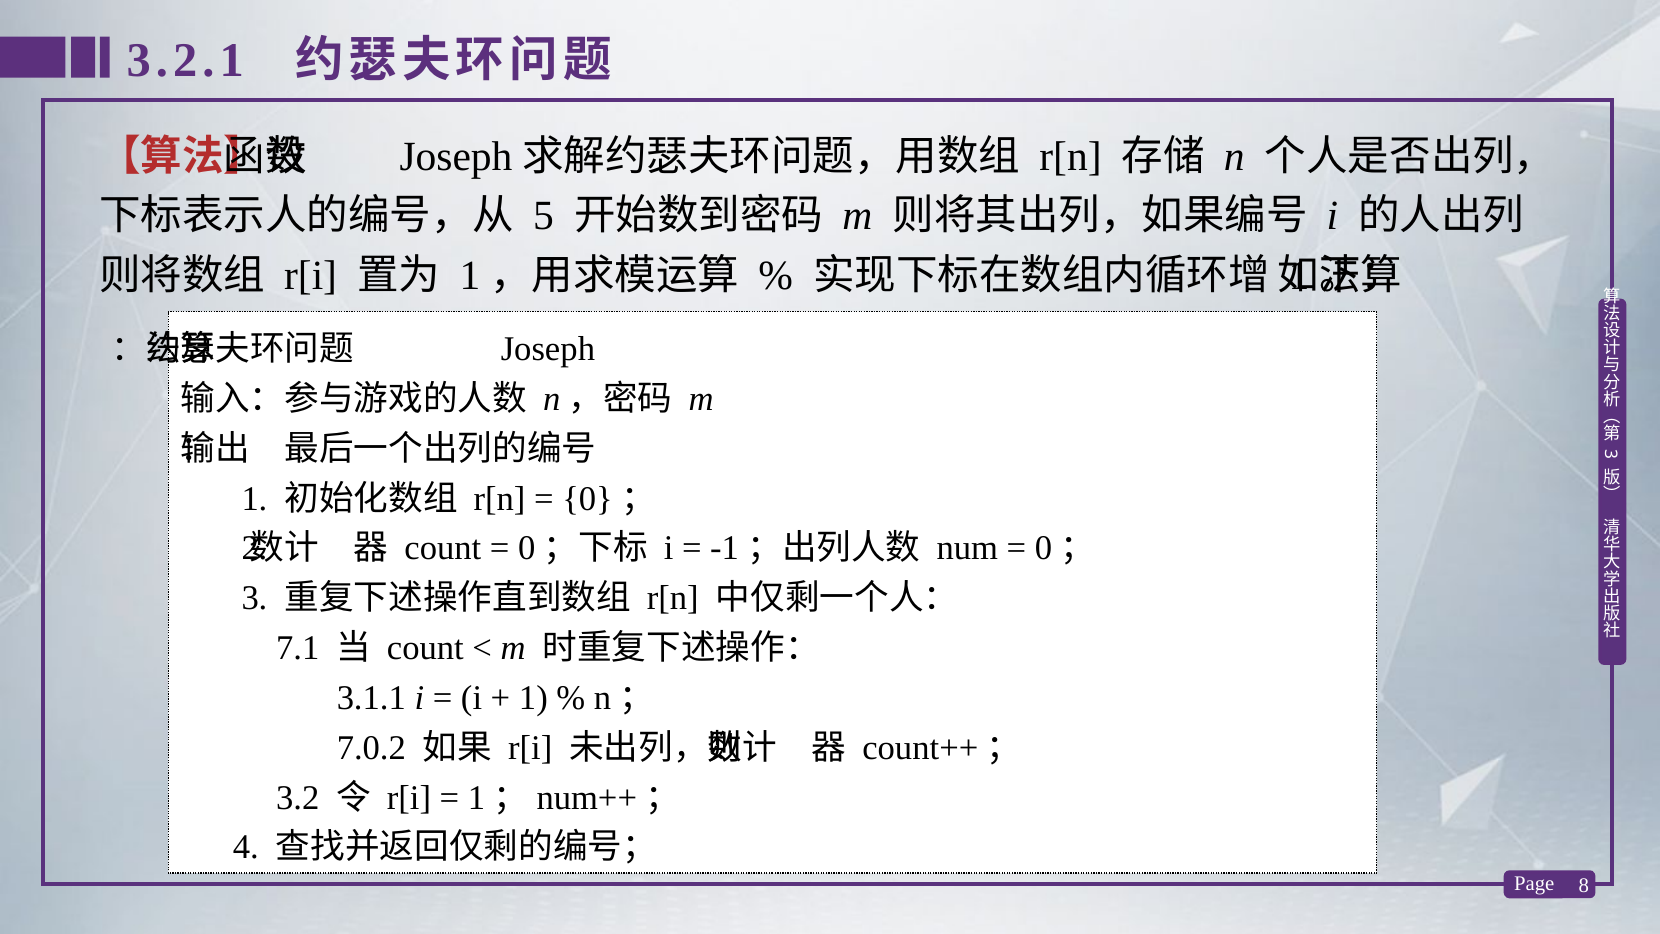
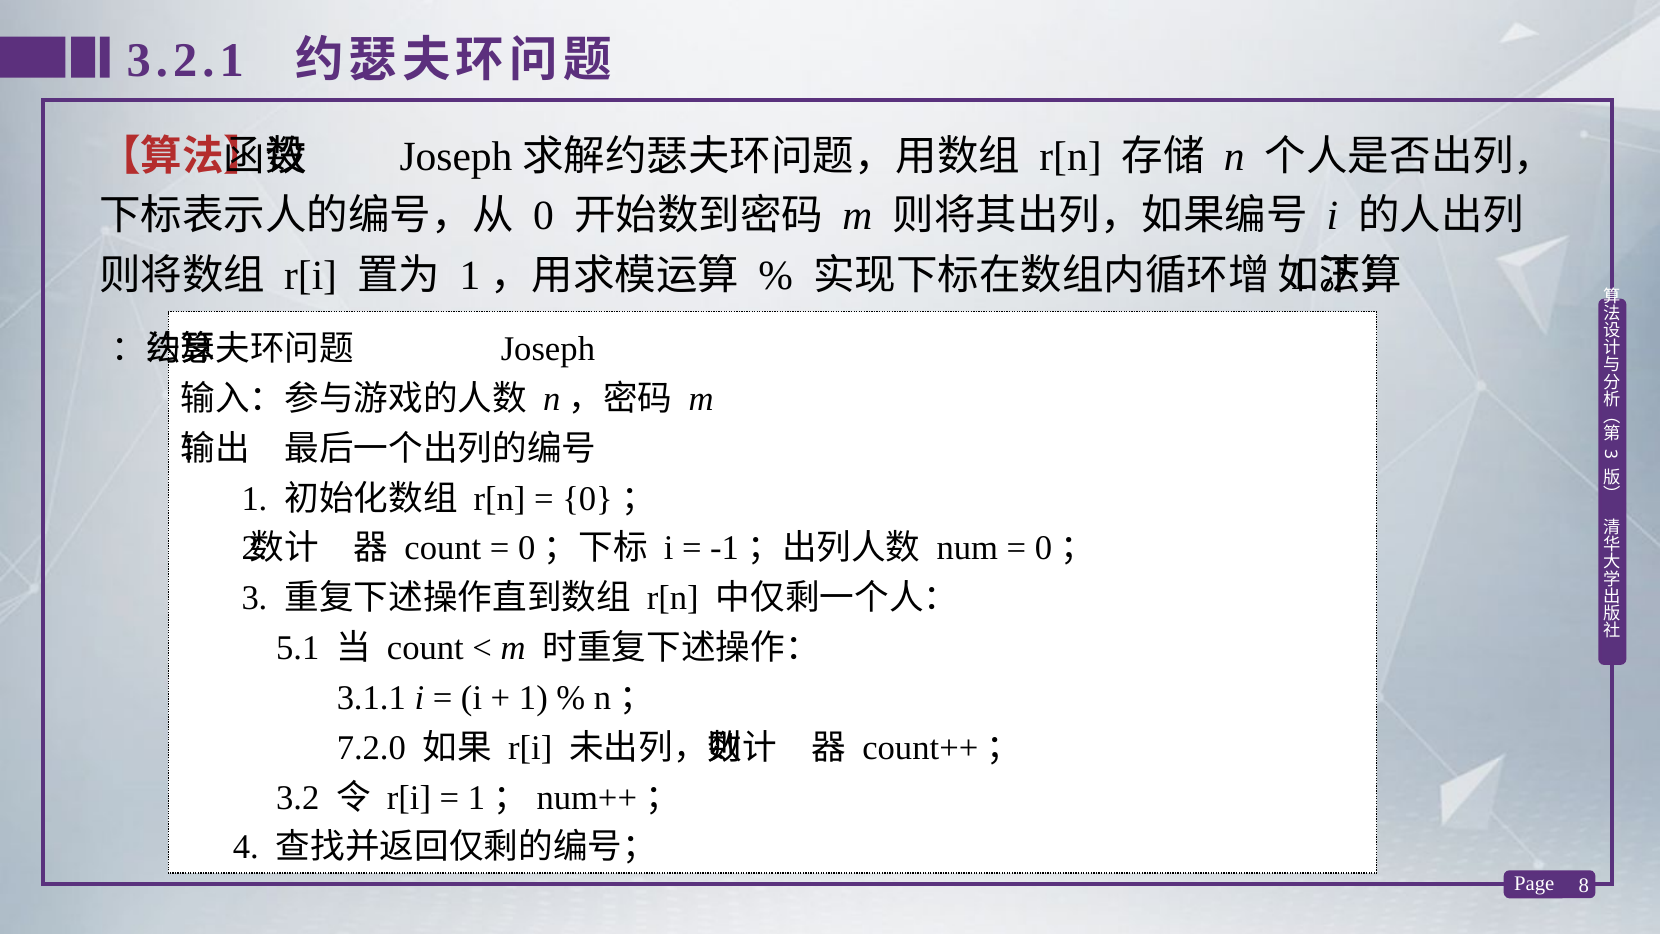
5: 5 -> 0
7.1: 7.1 -> 5.1
7.0.2: 7.0.2 -> 7.2.0
